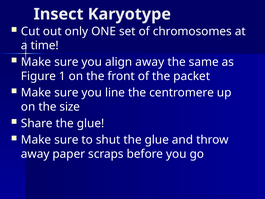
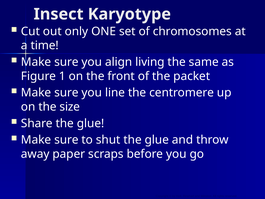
align away: away -> living
